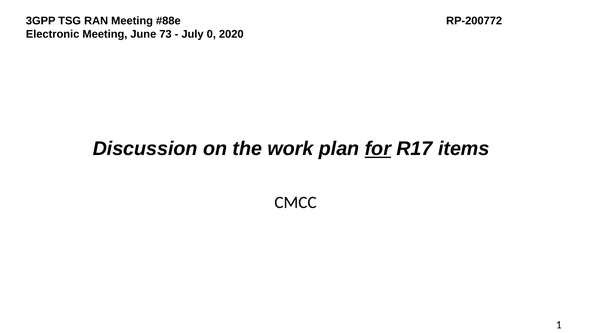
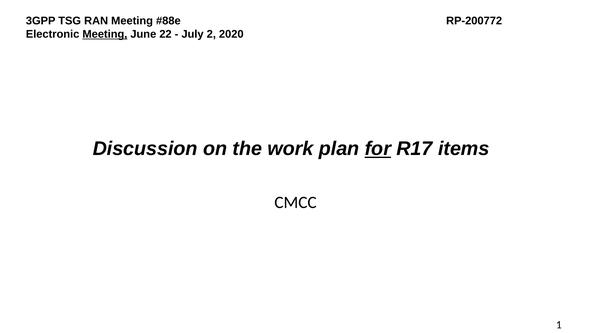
Meeting at (105, 34) underline: none -> present
73: 73 -> 22
0: 0 -> 2
